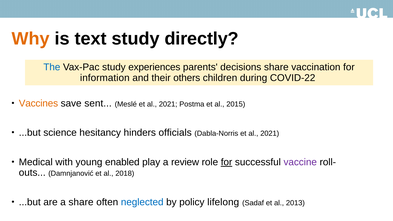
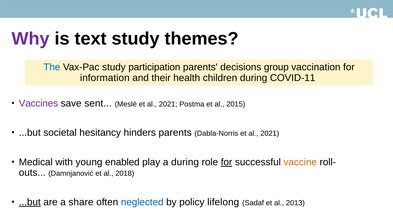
Why colour: orange -> purple
directly: directly -> themes
experiences: experiences -> participation
decisions share: share -> group
others: others -> health
COVID-22: COVID-22 -> COVID-11
Vaccines colour: orange -> purple
science: science -> societal
hinders officials: officials -> parents
a review: review -> during
vaccine colour: purple -> orange
...but at (30, 202) underline: none -> present
